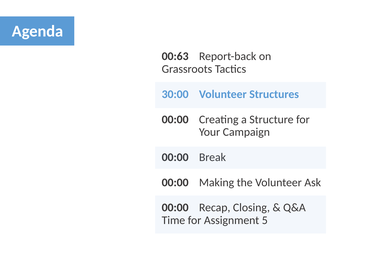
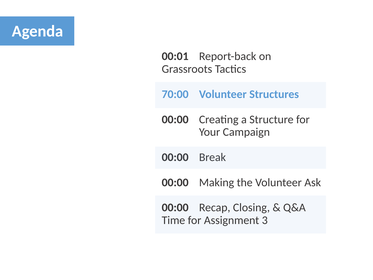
00:63: 00:63 -> 00:01
30:00: 30:00 -> 70:00
5: 5 -> 3
